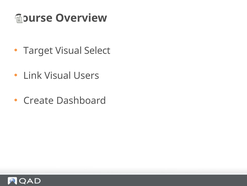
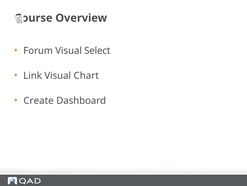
Target: Target -> Forum
Users: Users -> Chart
